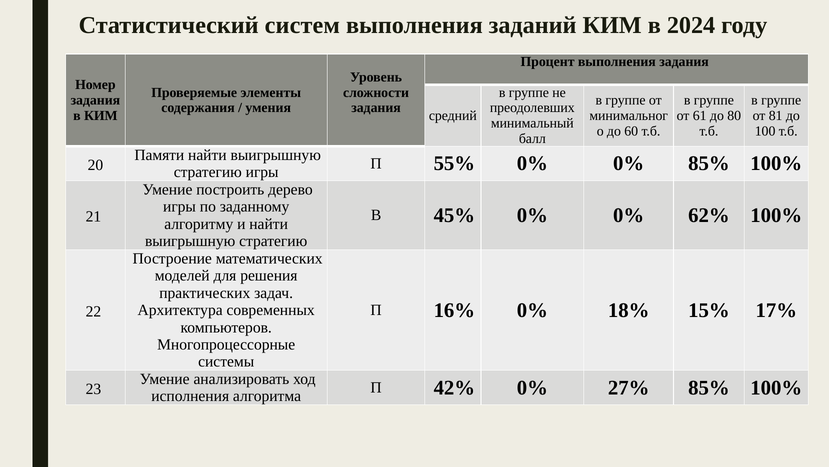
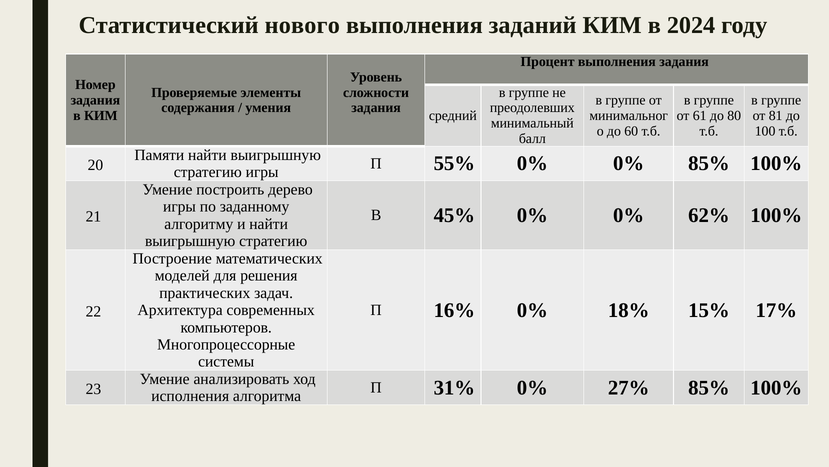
систем: систем -> нового
42%: 42% -> 31%
